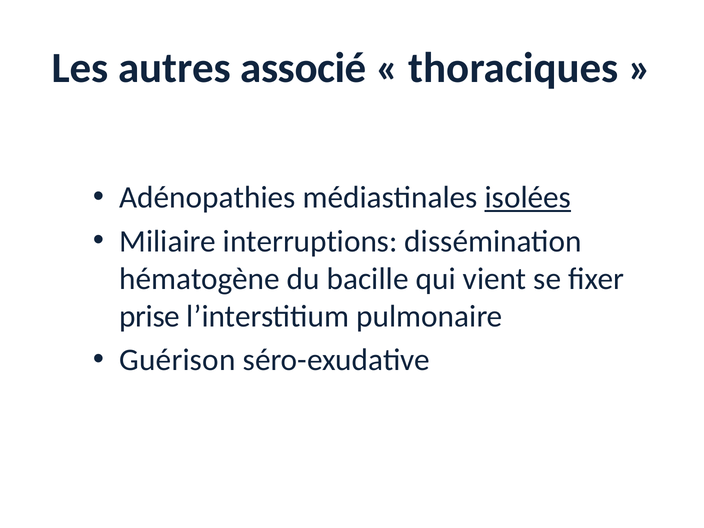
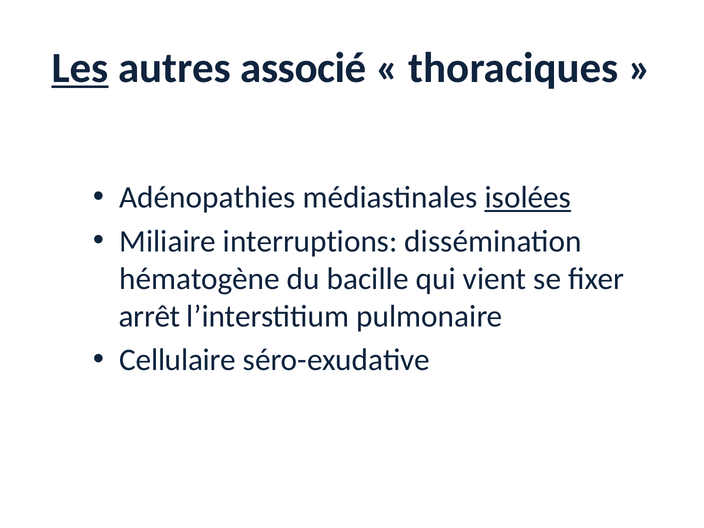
Les underline: none -> present
prise: prise -> arrêt
Guérison: Guérison -> Cellulaire
